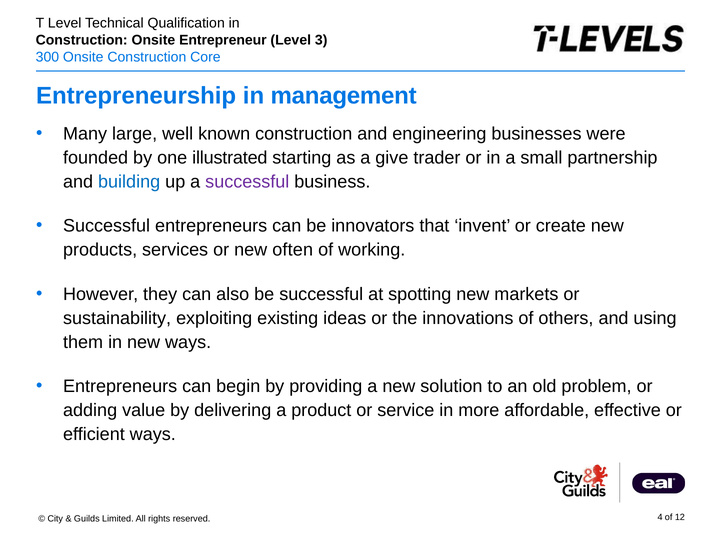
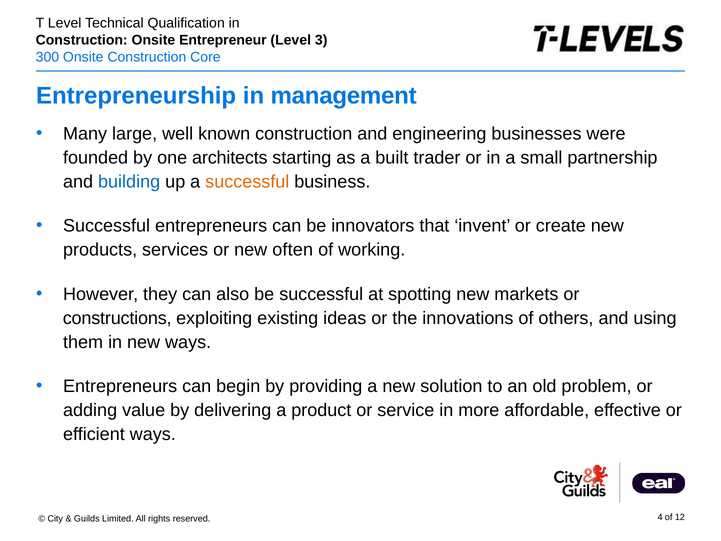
illustrated: illustrated -> architects
give: give -> built
successful at (247, 182) colour: purple -> orange
sustainability: sustainability -> constructions
